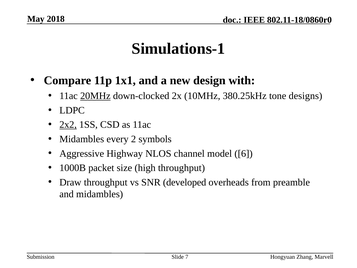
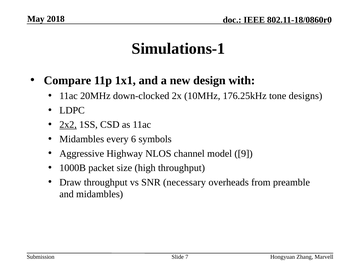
20MHz underline: present -> none
380.25kHz: 380.25kHz -> 176.25kHz
2: 2 -> 6
6: 6 -> 9
developed: developed -> necessary
